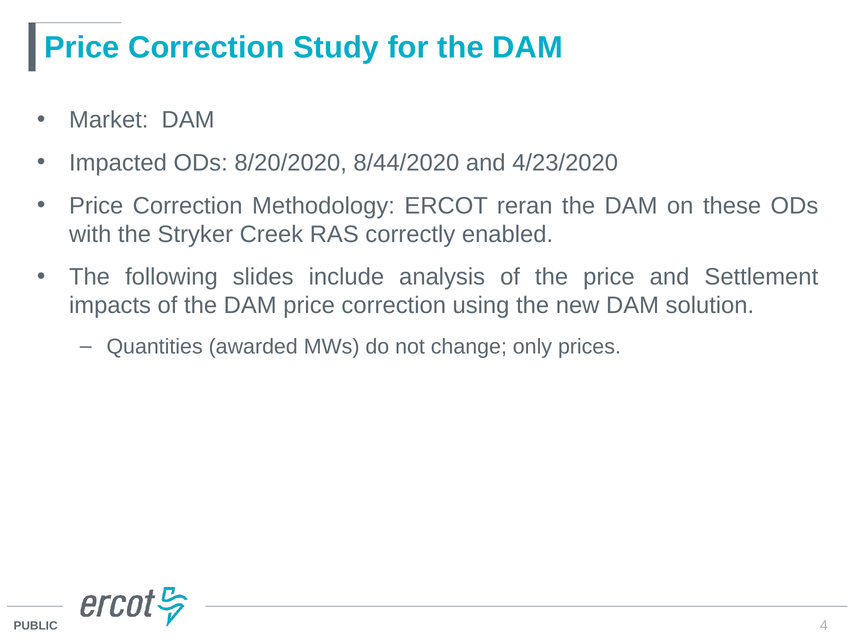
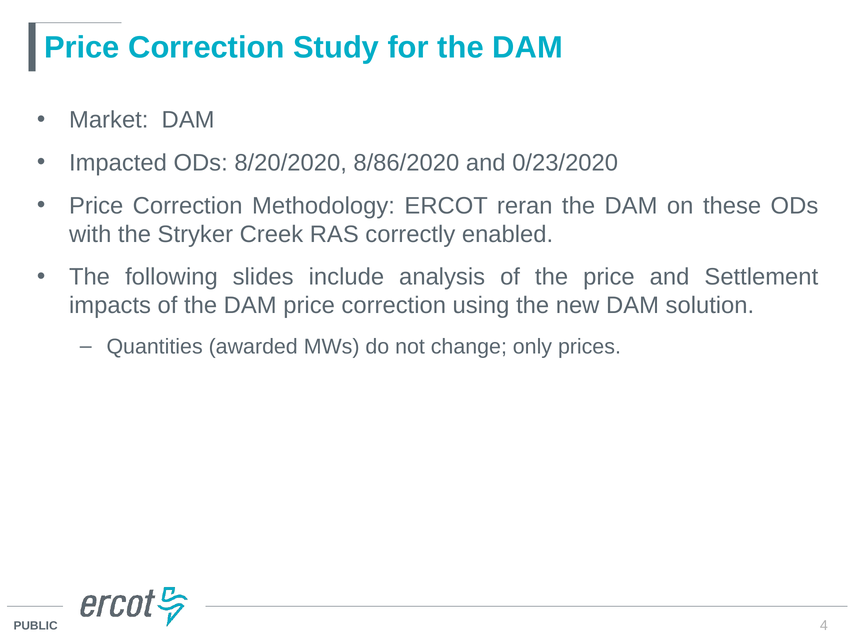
8/44/2020: 8/44/2020 -> 8/86/2020
4/23/2020: 4/23/2020 -> 0/23/2020
